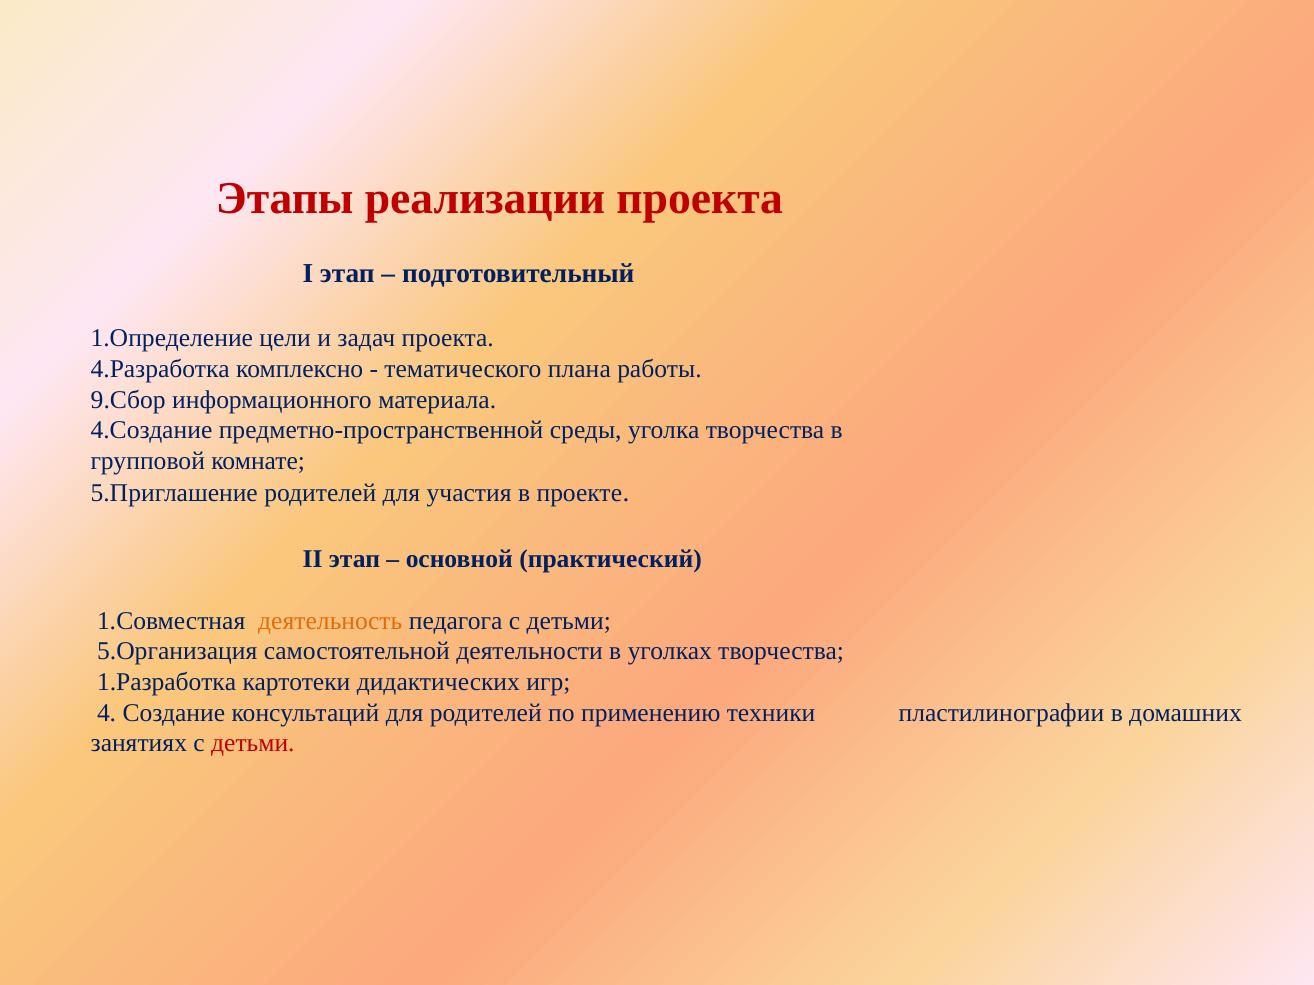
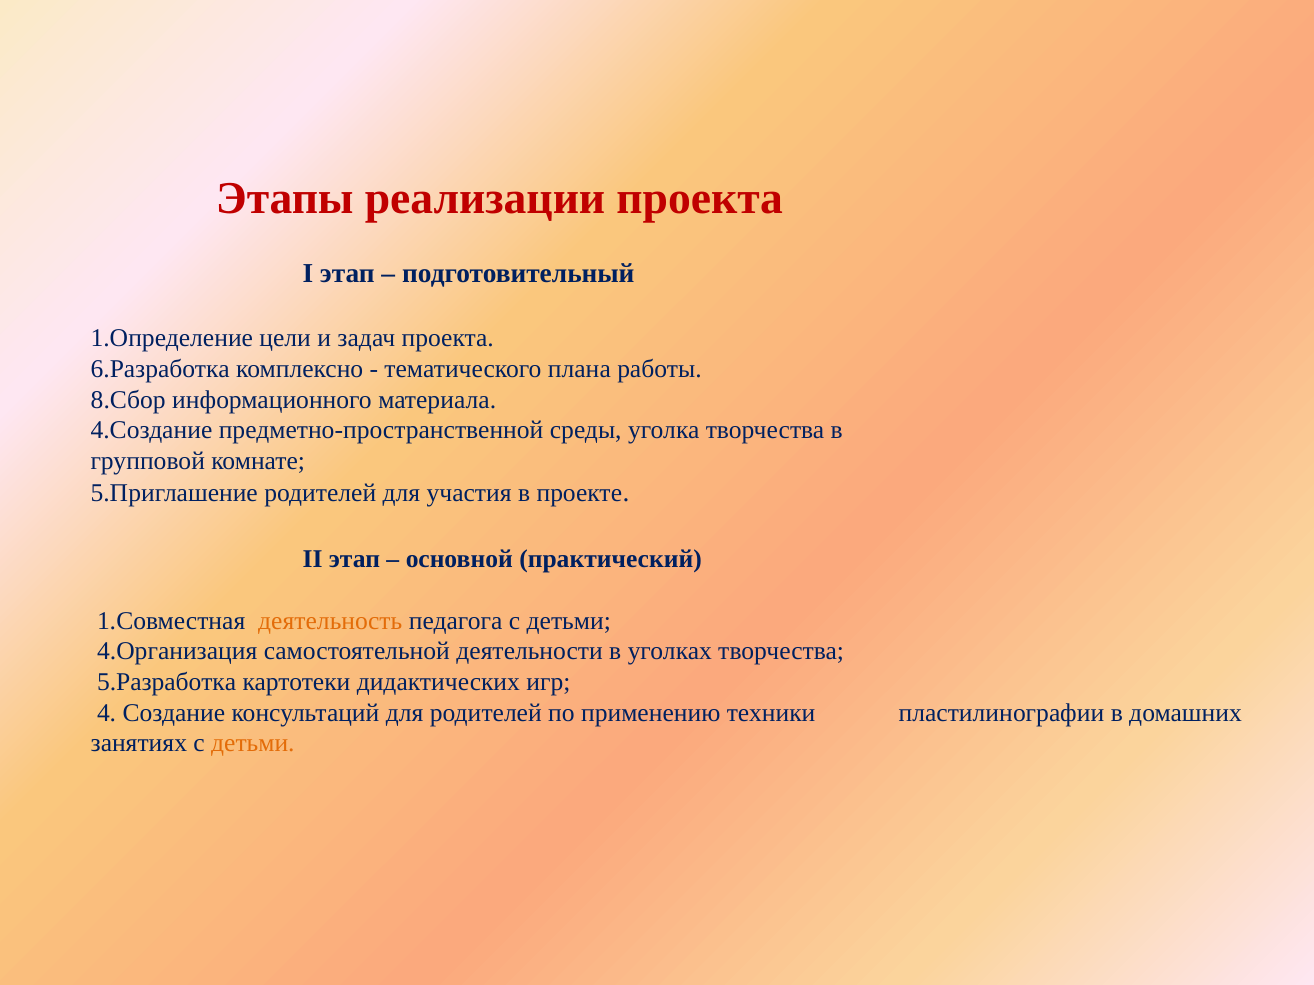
4.Разработка: 4.Разработка -> 6.Разработка
9.Сбор: 9.Сбор -> 8.Сбор
5.Организация: 5.Организация -> 4.Организация
1.Разработка: 1.Разработка -> 5.Разработка
детьми at (253, 744) colour: red -> orange
